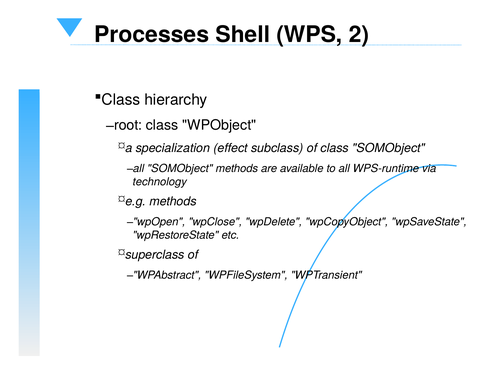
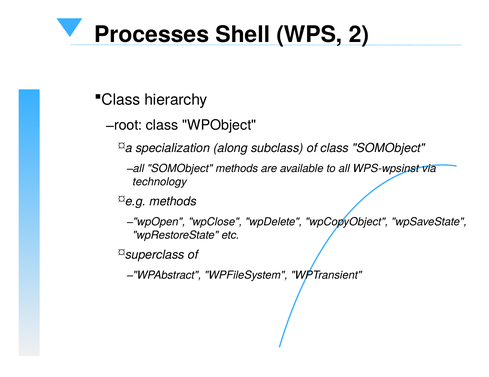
effect: effect -> along
WPS-runtime: WPS-runtime -> WPS-wpsinst
